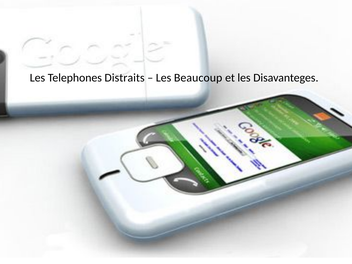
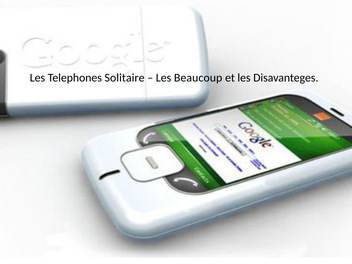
Distraits: Distraits -> Solitaire
